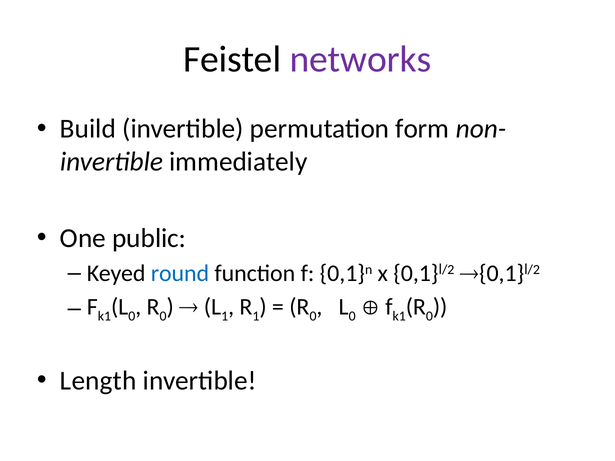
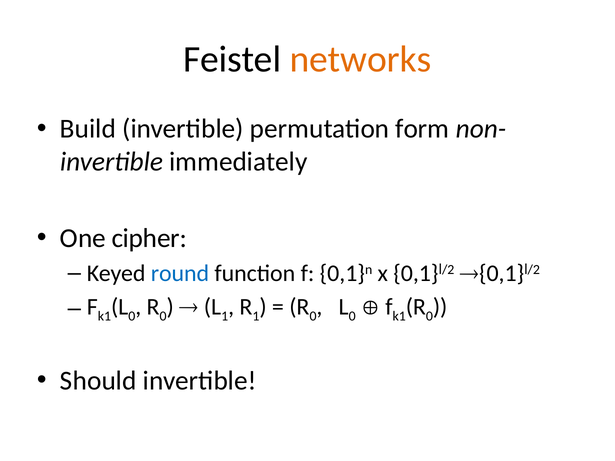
networks colour: purple -> orange
public: public -> cipher
Length: Length -> Should
